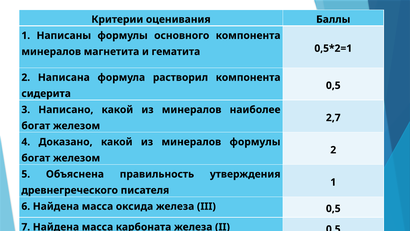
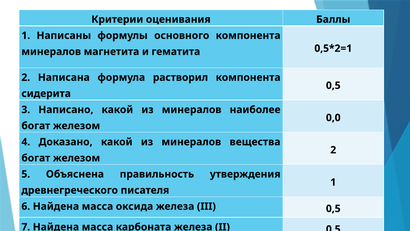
2,7: 2,7 -> 0,0
минералов формулы: формулы -> вещества
